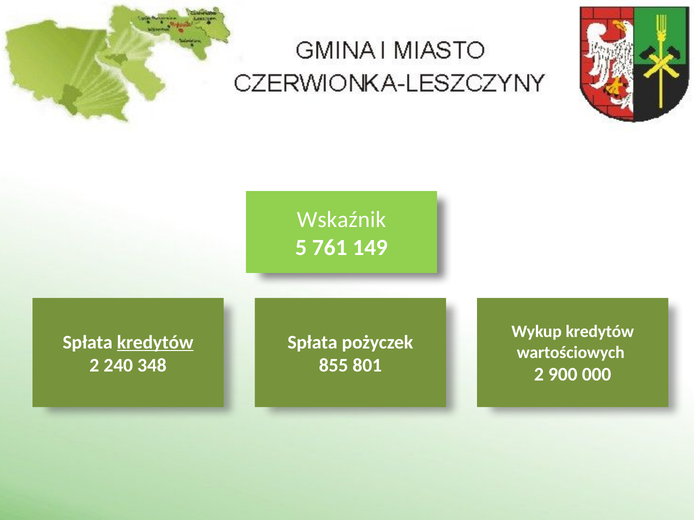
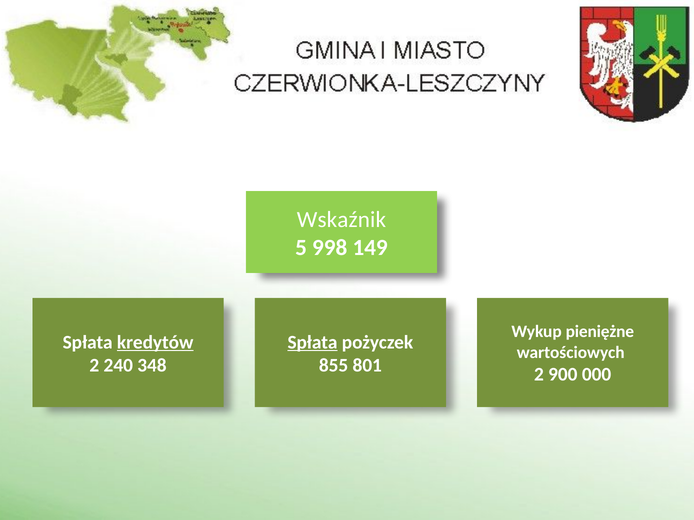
761: 761 -> 998
Wykup kredytów: kredytów -> pieniężne
Spłata at (313, 343) underline: none -> present
